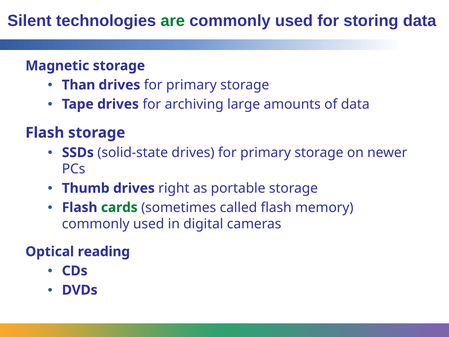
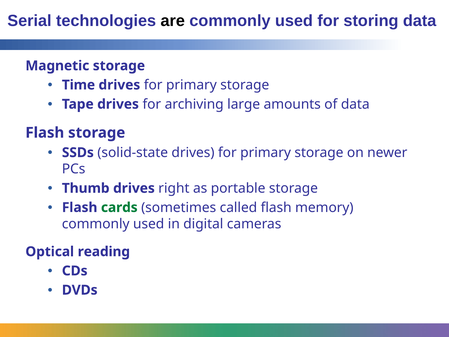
Silent: Silent -> Serial
are colour: green -> black
Than: Than -> Time
